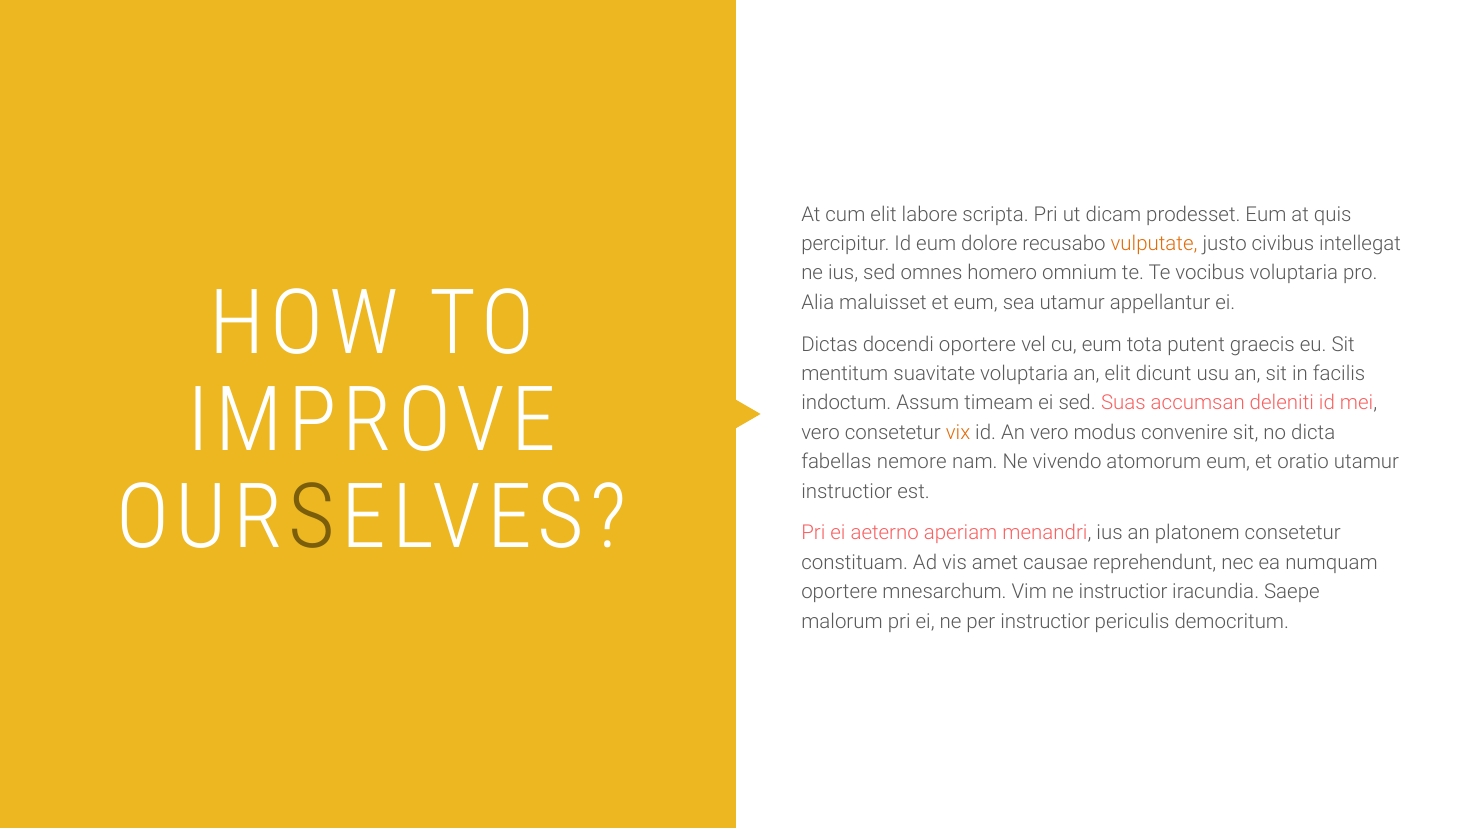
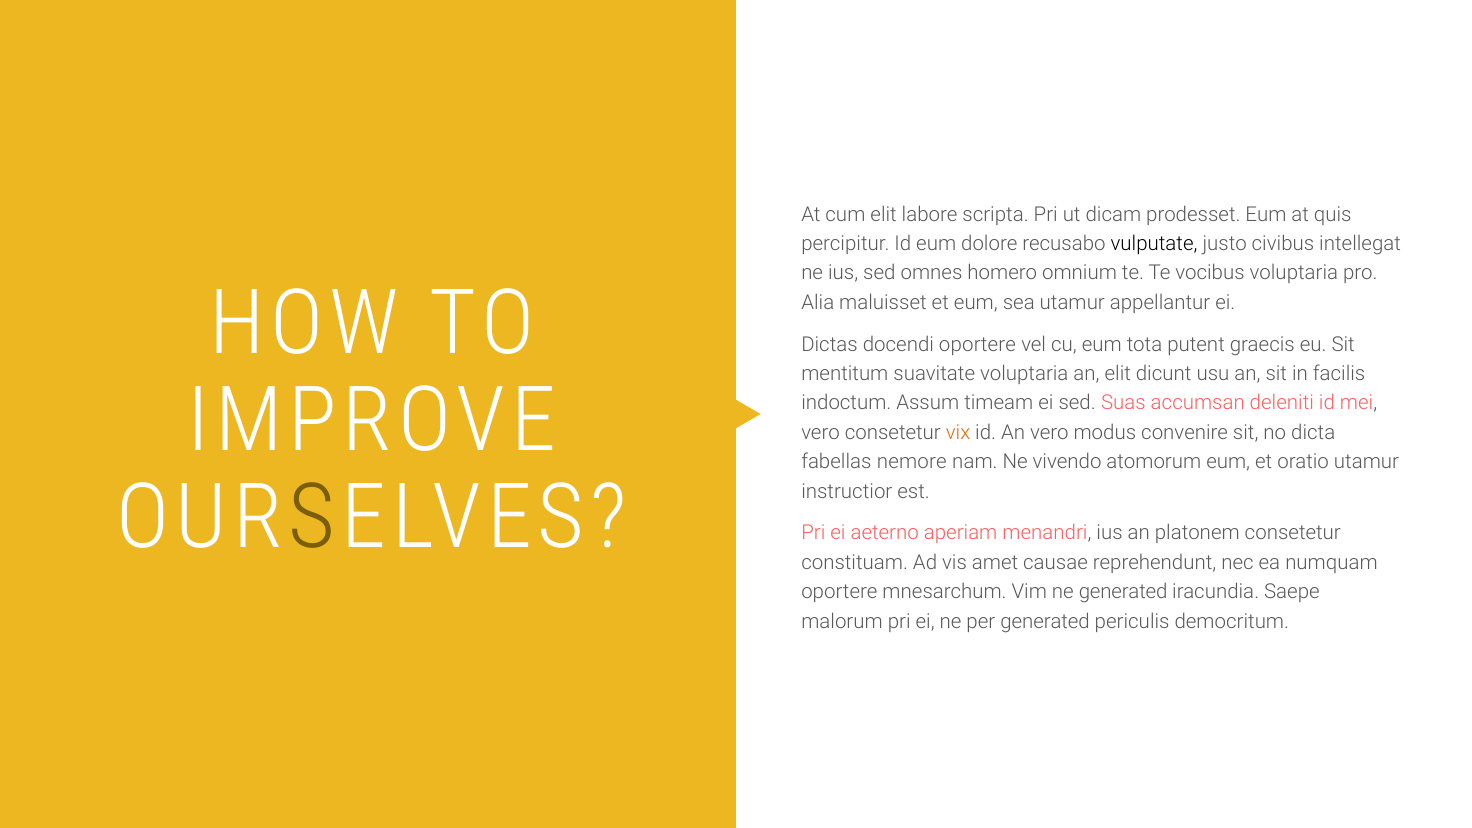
vulputate colour: orange -> black
ne instructior: instructior -> generated
per instructior: instructior -> generated
